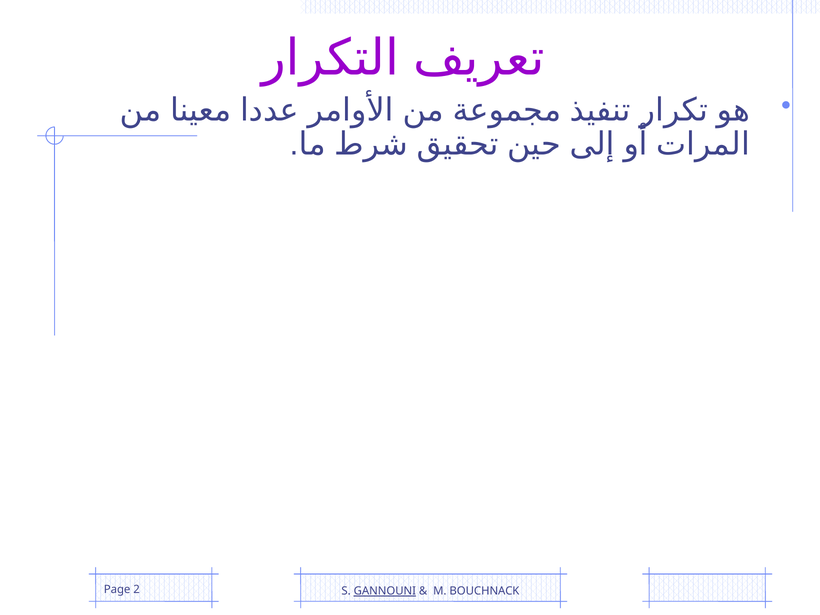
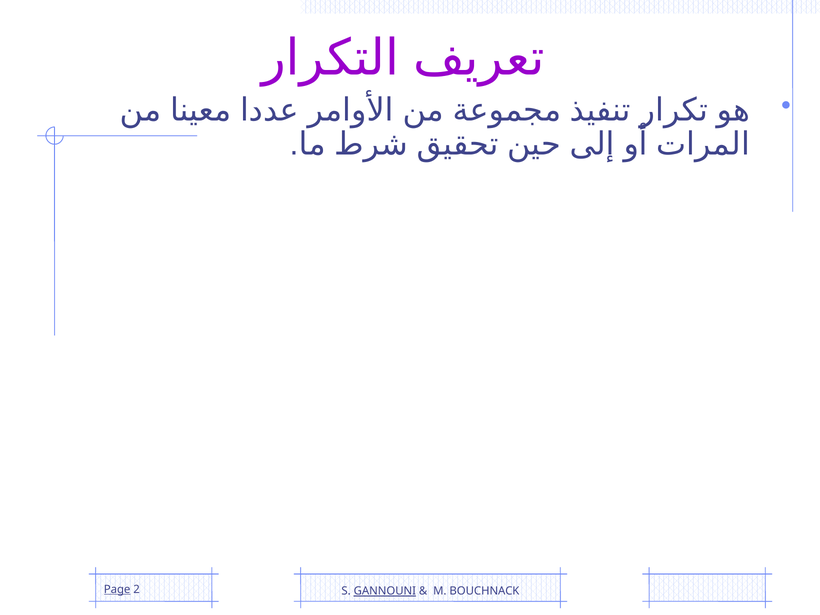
Page underline: none -> present
